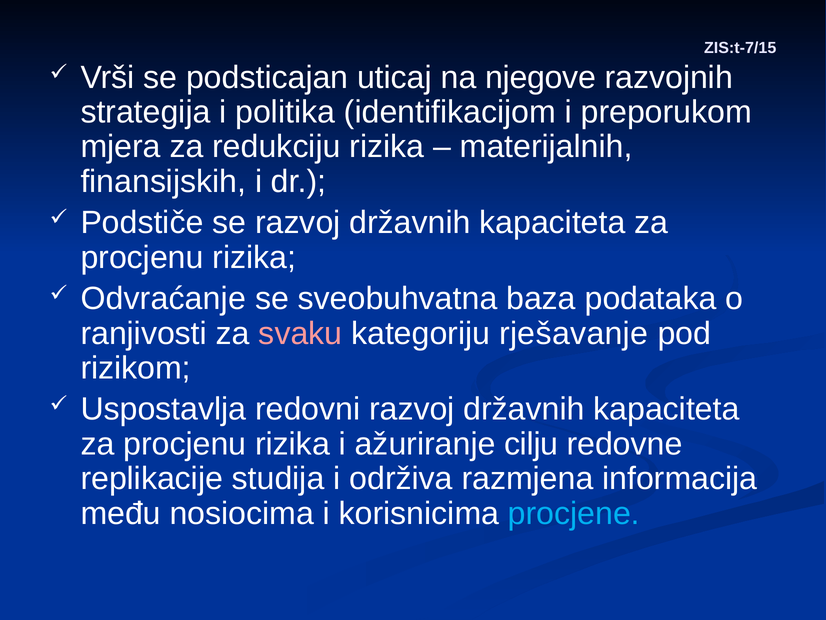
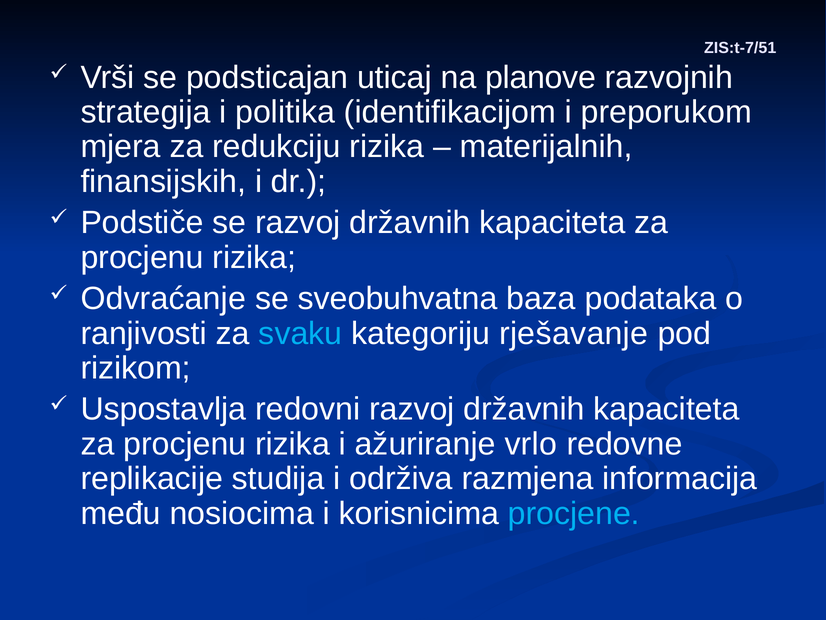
ZIS:t-7/15: ZIS:t-7/15 -> ZIS:t-7/51
njegove: njegove -> planove
svaku colour: pink -> light blue
cilju: cilju -> vrlo
